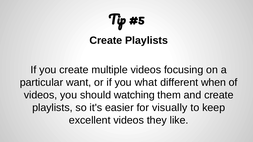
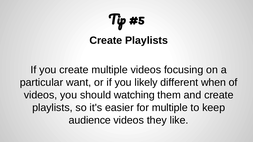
what: what -> likely
for visually: visually -> multiple
excellent: excellent -> audience
